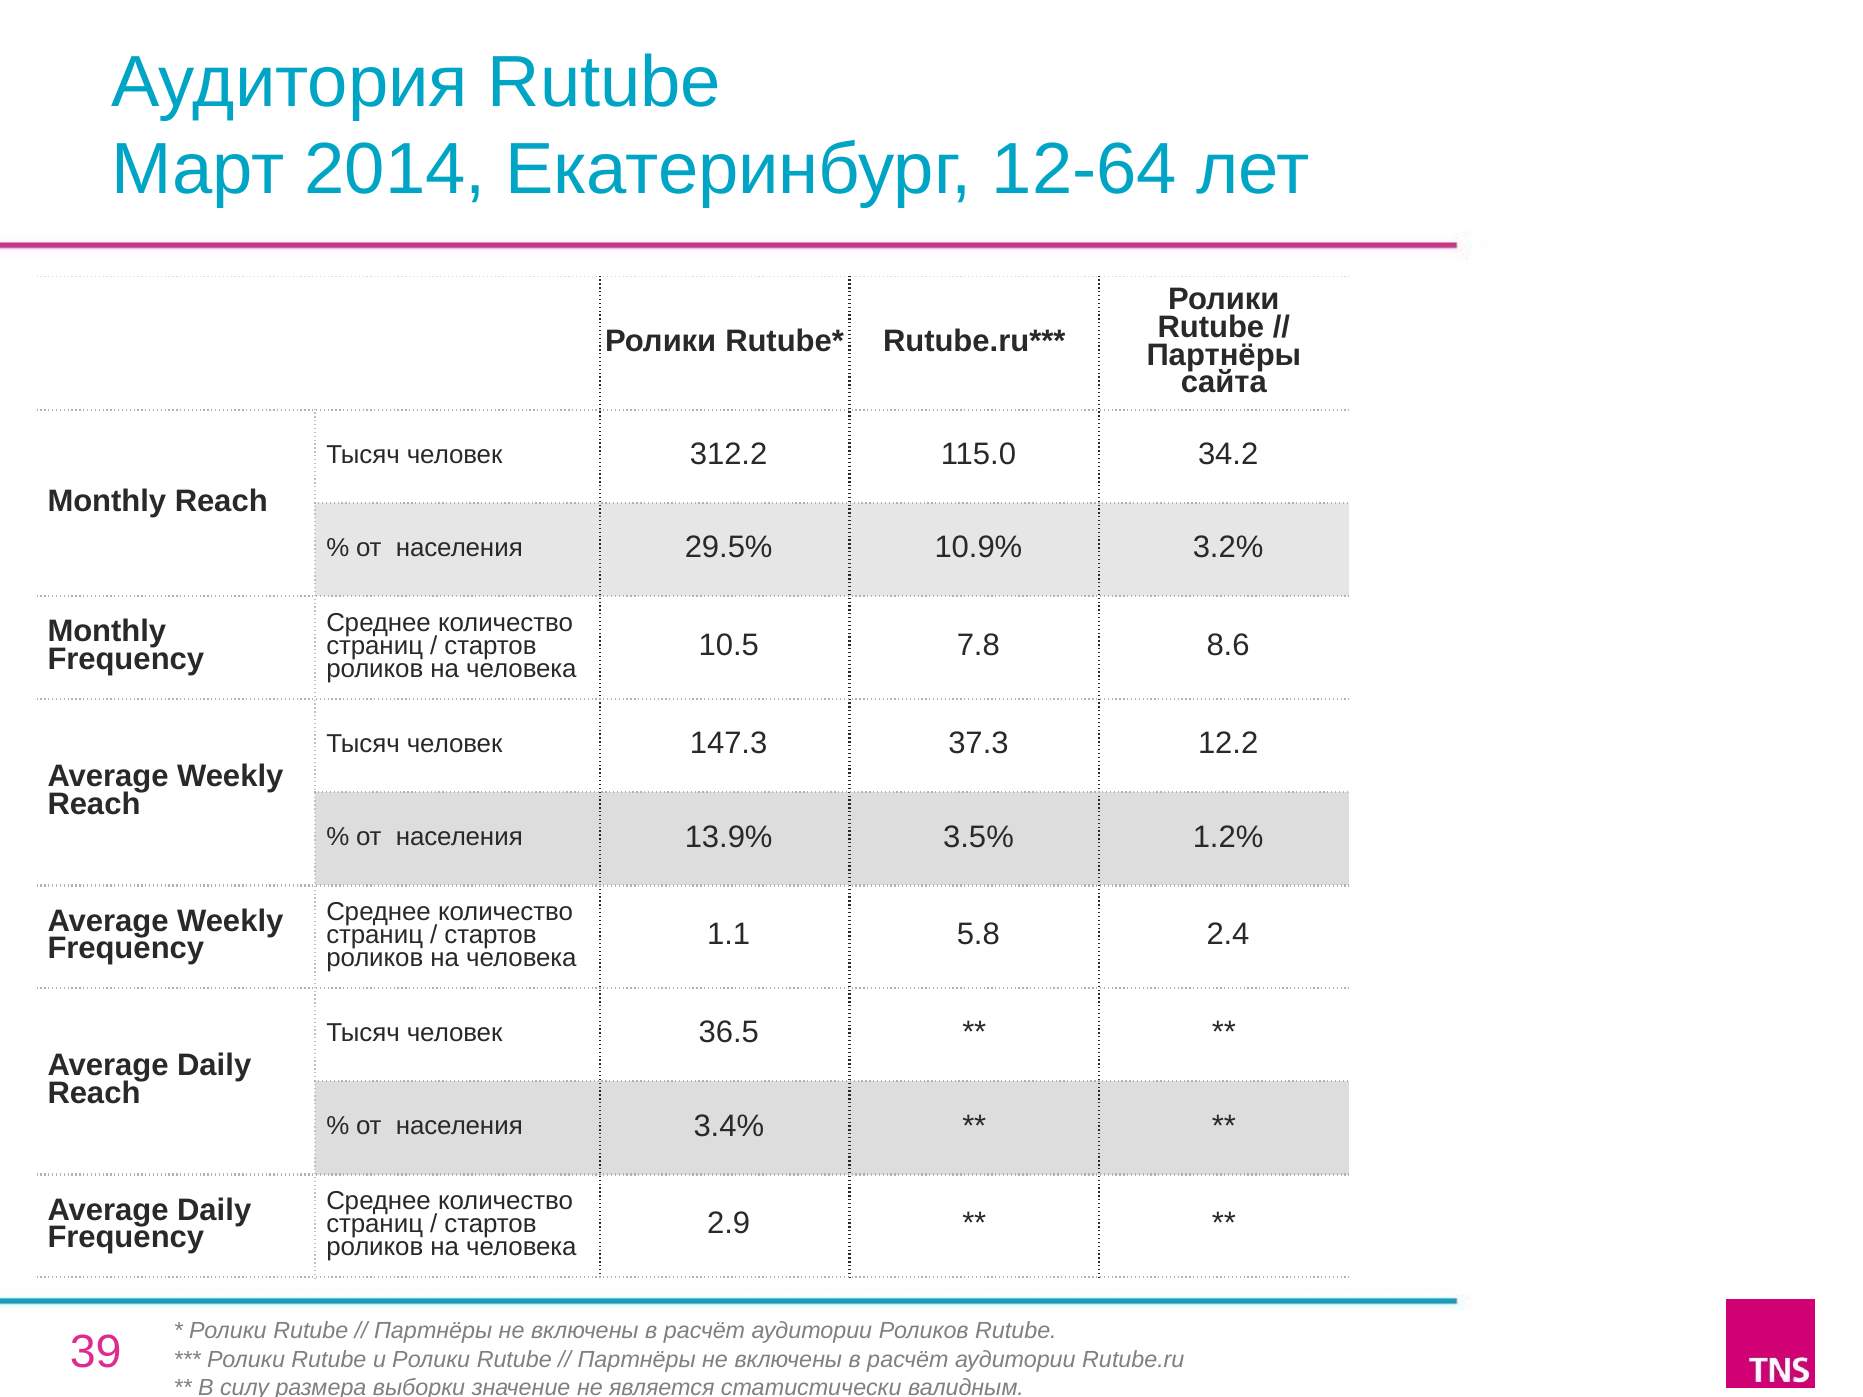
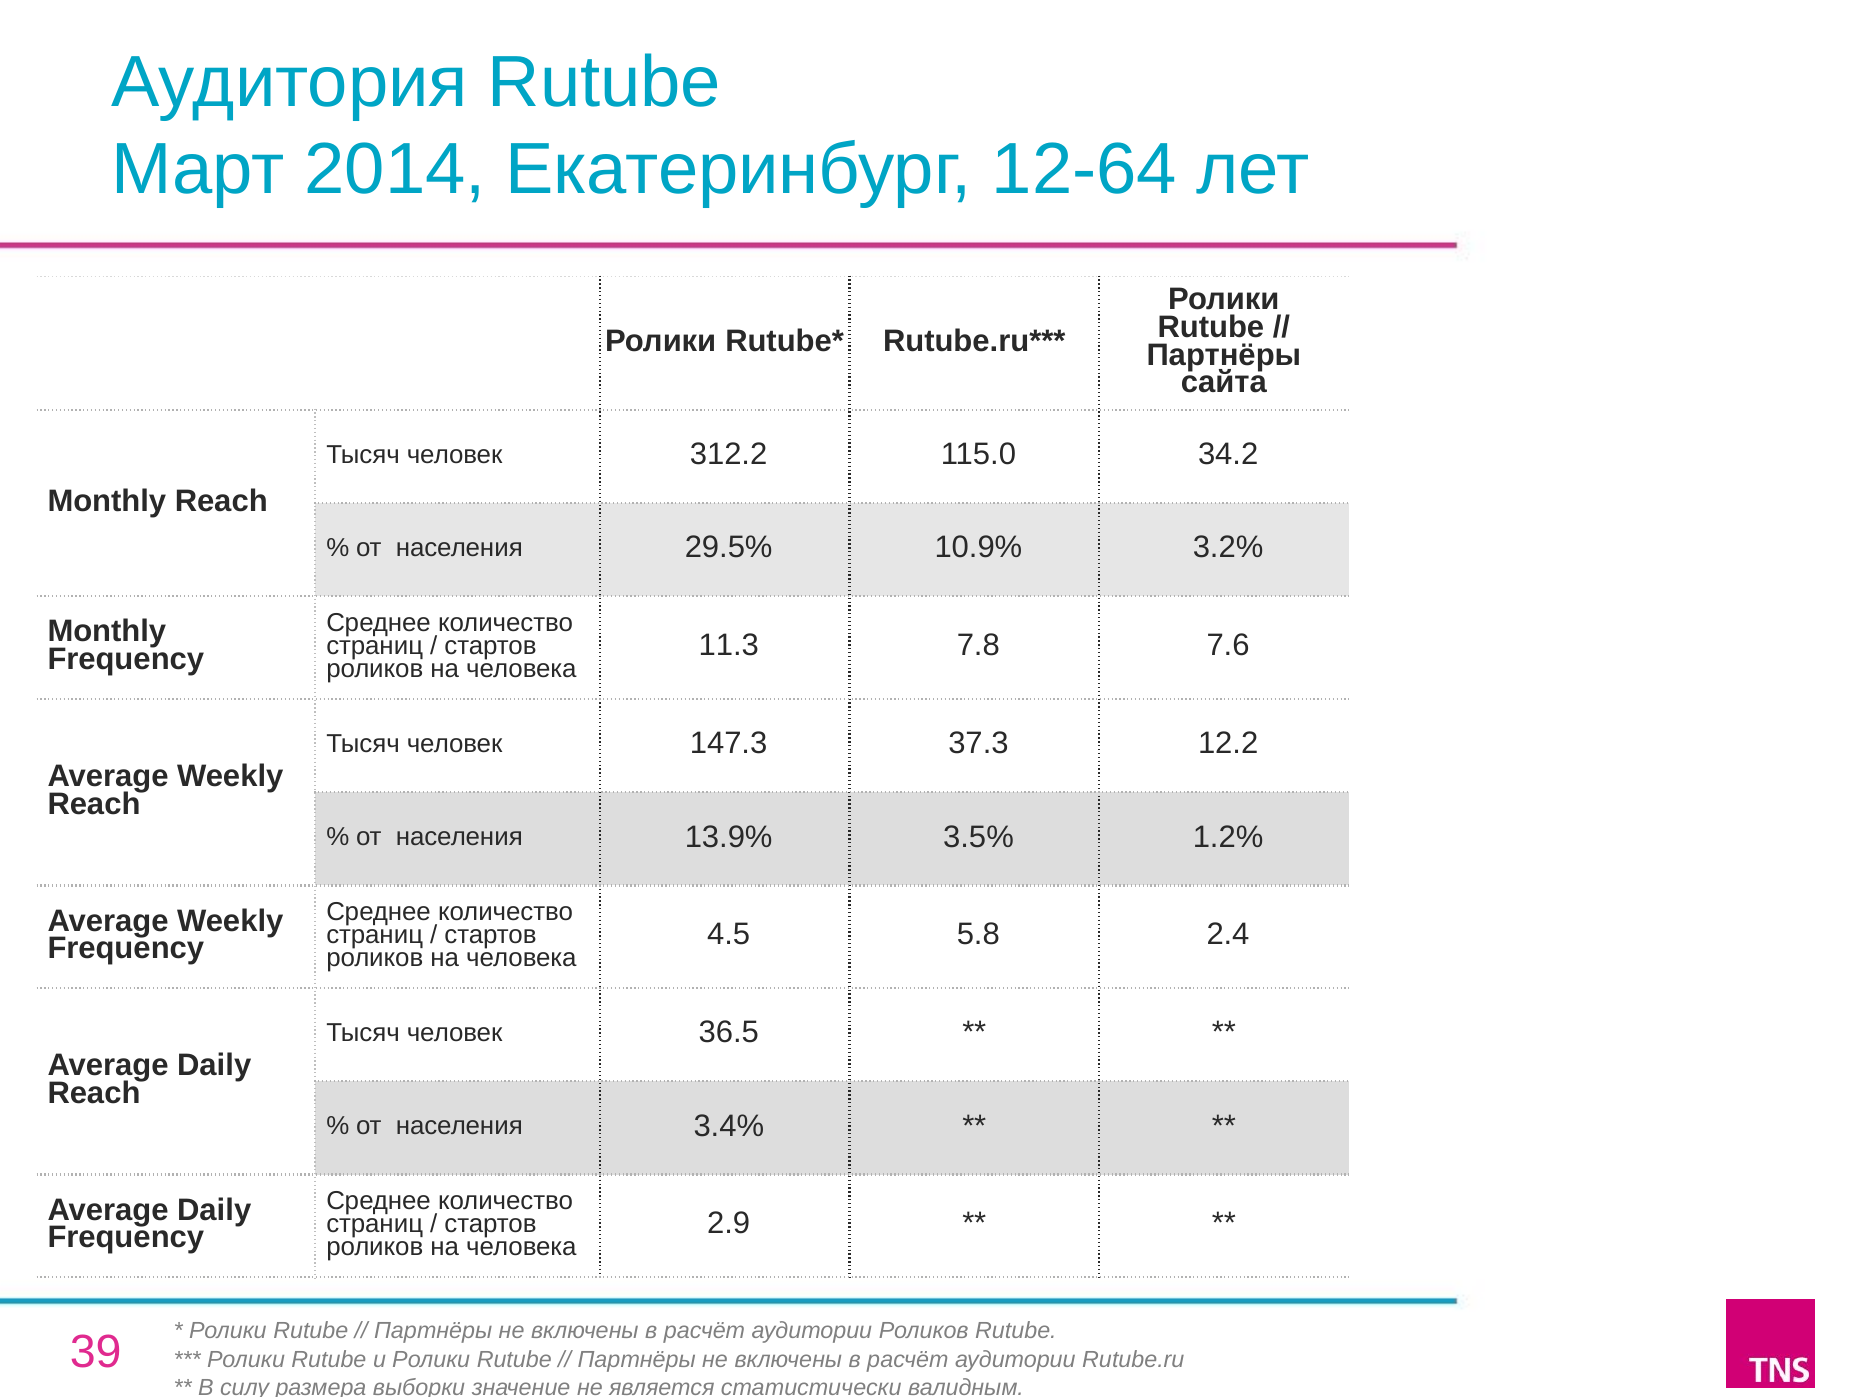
10.5: 10.5 -> 11.3
8.6: 8.6 -> 7.6
1.1: 1.1 -> 4.5
